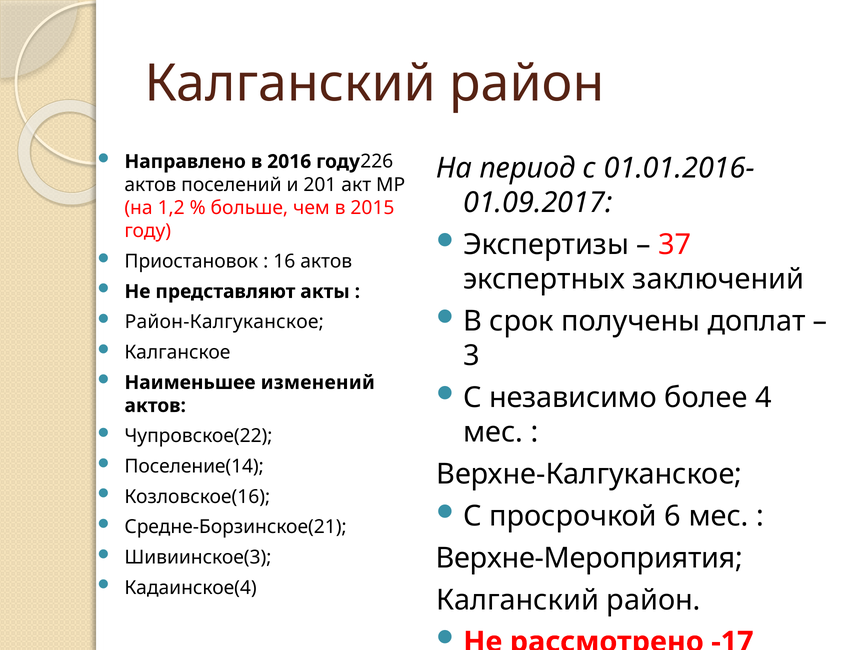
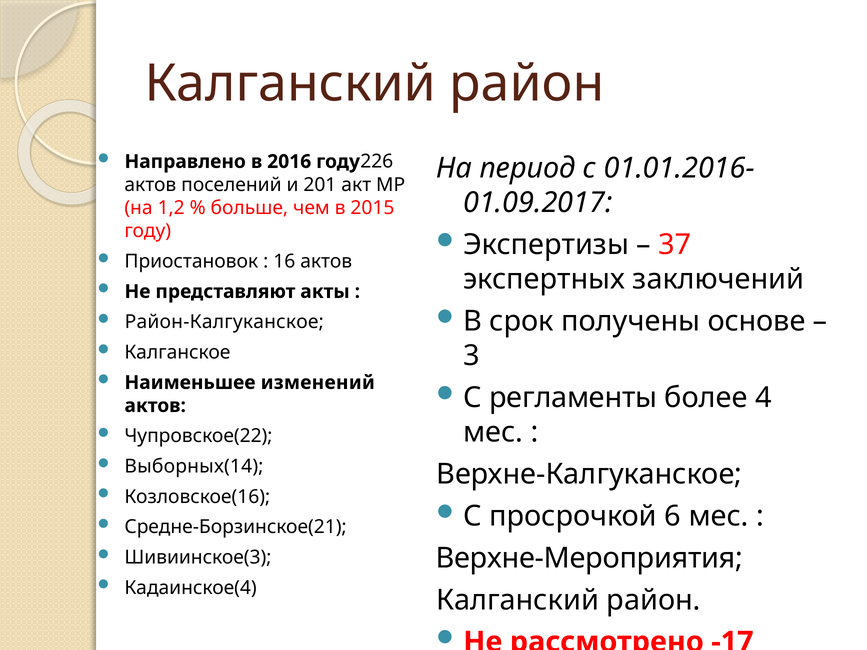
доплат: доплат -> основе
независимо: независимо -> регламенты
Поселение(14: Поселение(14 -> Выборных(14
